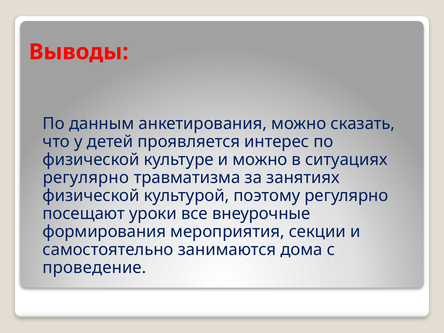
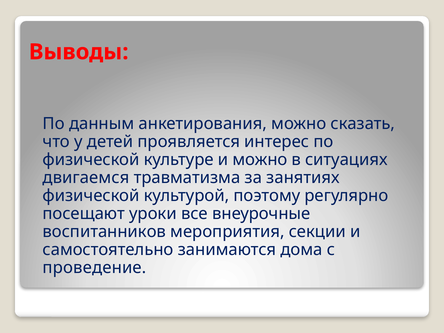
регулярно at (86, 178): регулярно -> двигаемся
формирования: формирования -> воспитанников
